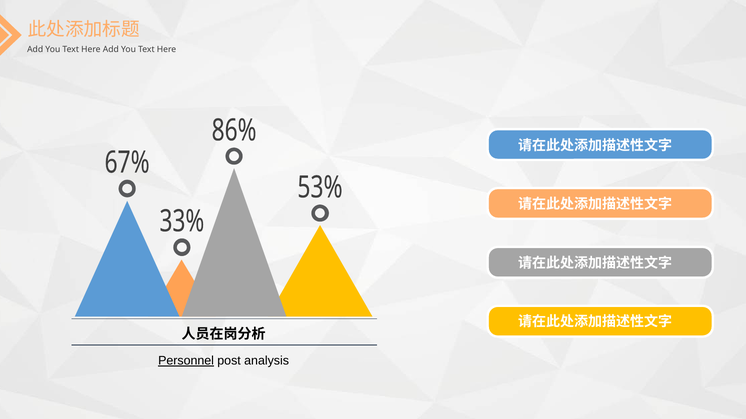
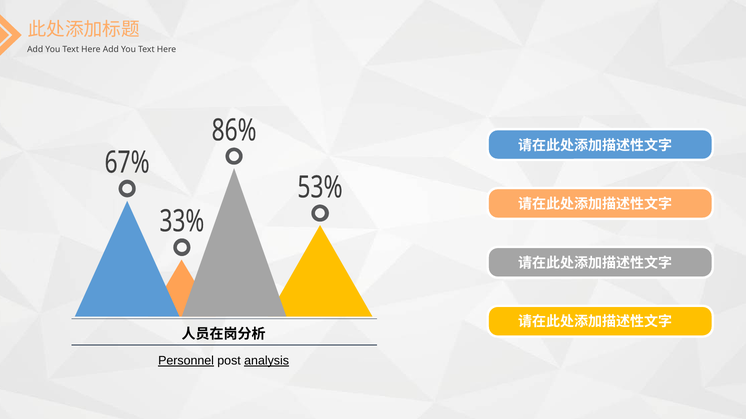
analysis underline: none -> present
